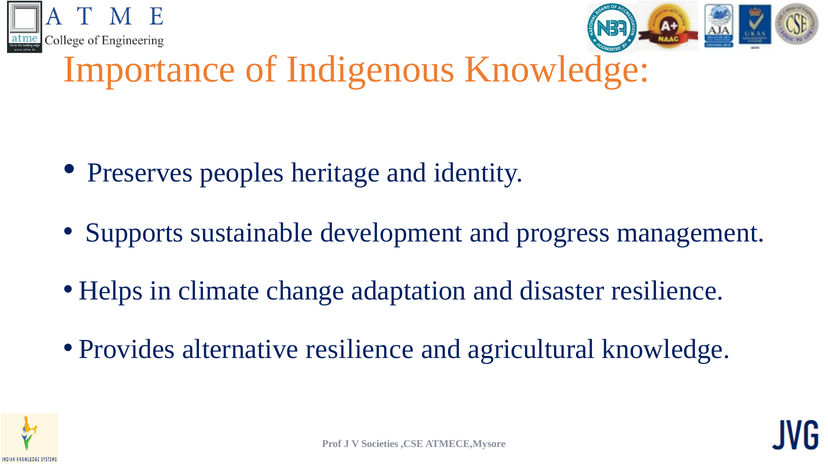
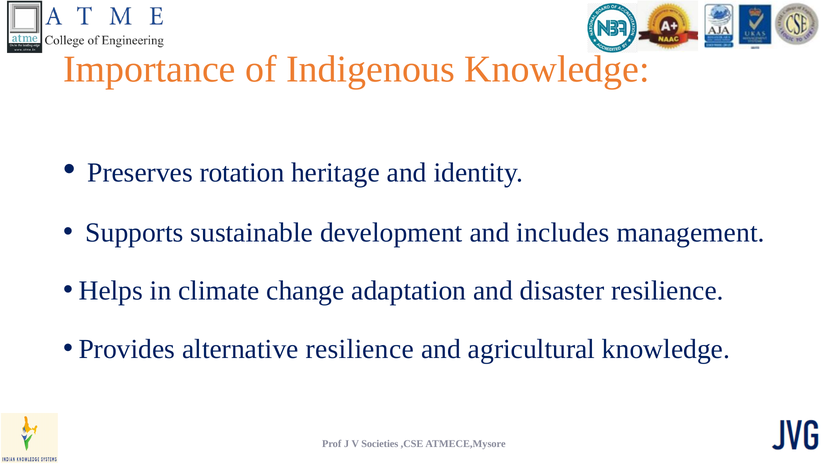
peoples: peoples -> rotation
progress: progress -> includes
